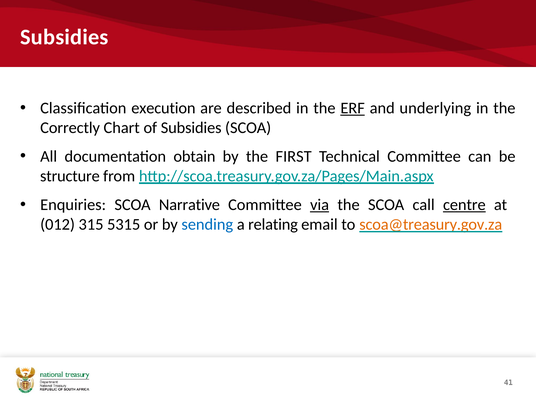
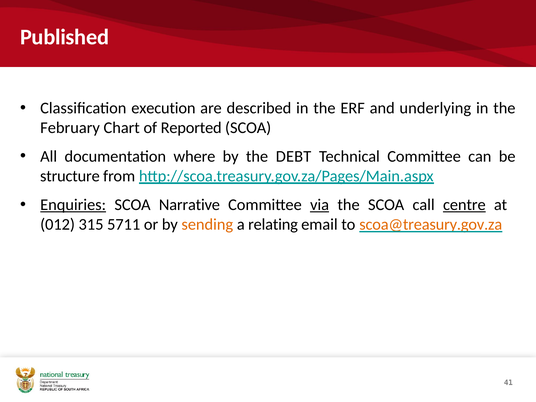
Subsidies at (64, 37): Subsidies -> Published
ERF underline: present -> none
Correctly: Correctly -> February
of Subsidies: Subsidies -> Reported
obtain: obtain -> where
FIRST: FIRST -> DEBT
Enquiries underline: none -> present
5315: 5315 -> 5711
sending colour: blue -> orange
